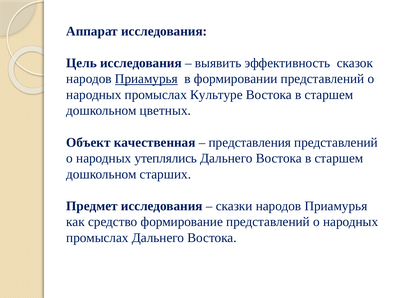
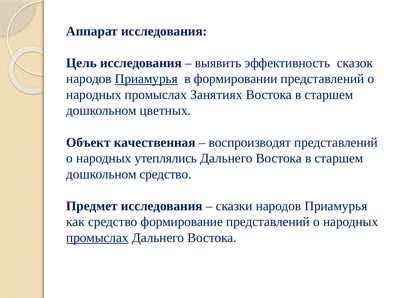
Культуре: Культуре -> Занятиях
представления: представления -> воспроизводят
дошкольном старших: старших -> средство
промыслах at (97, 238) underline: none -> present
